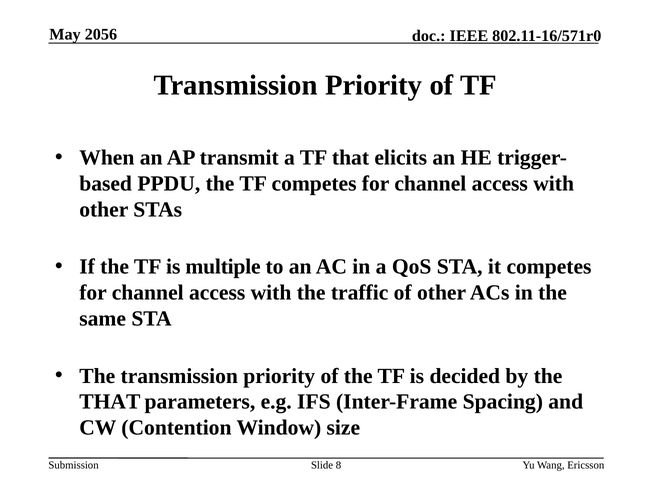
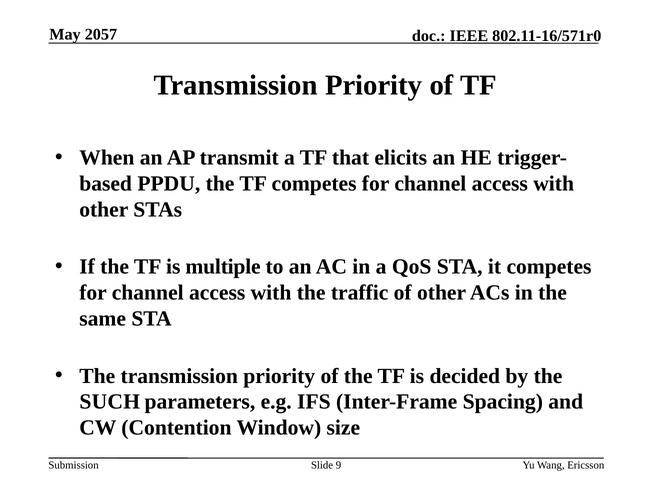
2056: 2056 -> 2057
THAT at (110, 402): THAT -> SUCH
8: 8 -> 9
